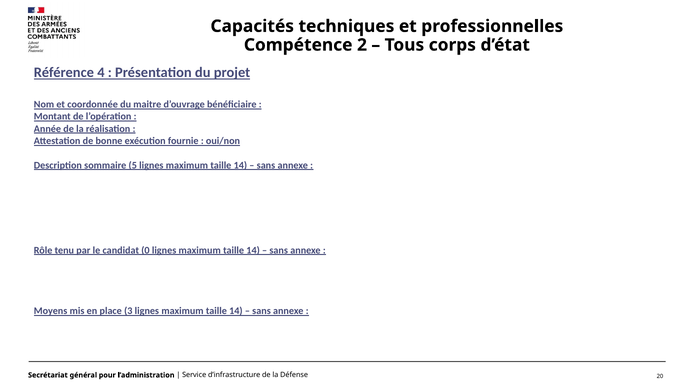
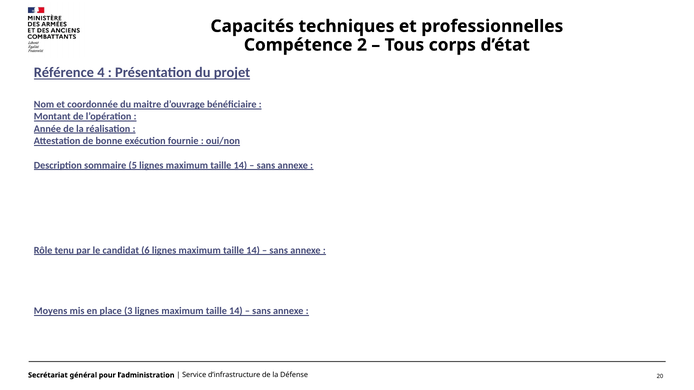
0: 0 -> 6
